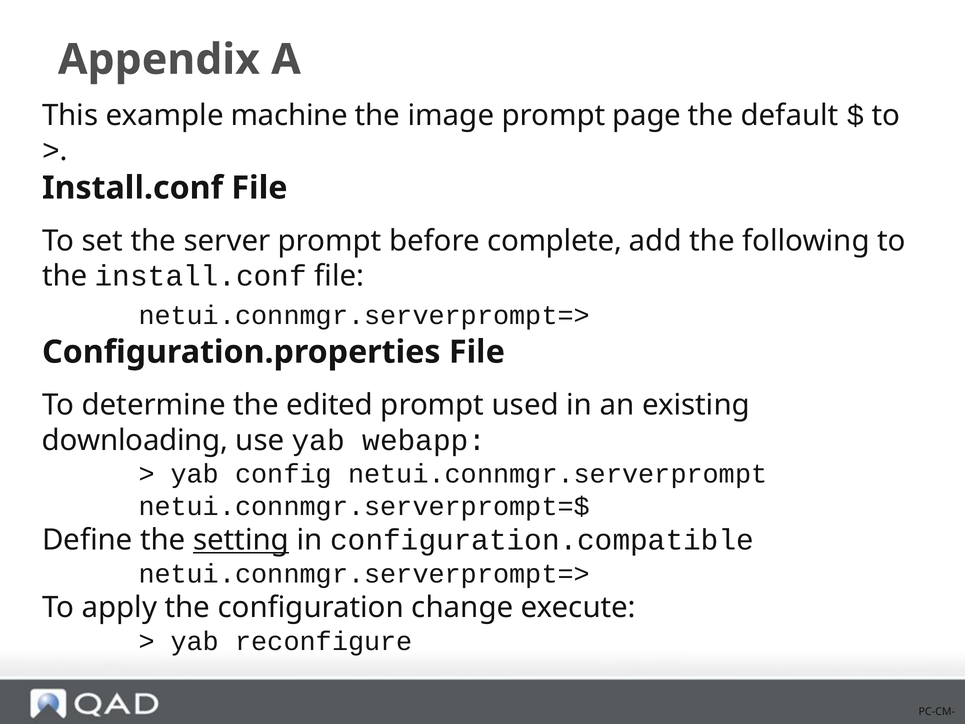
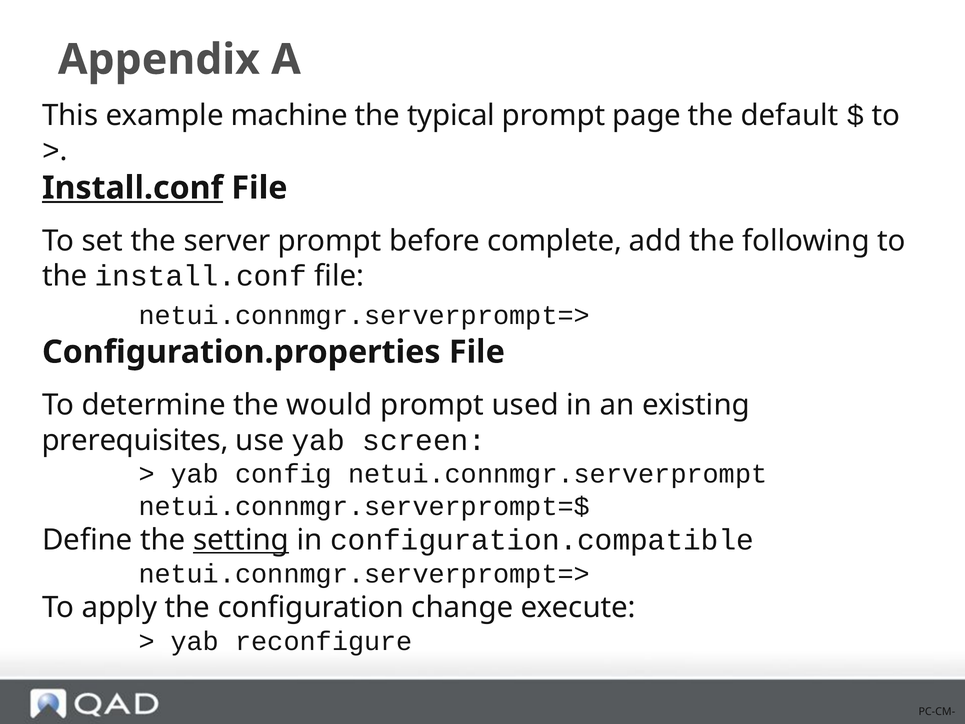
image: image -> typical
Install.conf at (133, 188) underline: none -> present
edited: edited -> would
downloading: downloading -> prerequisites
webapp: webapp -> screen
